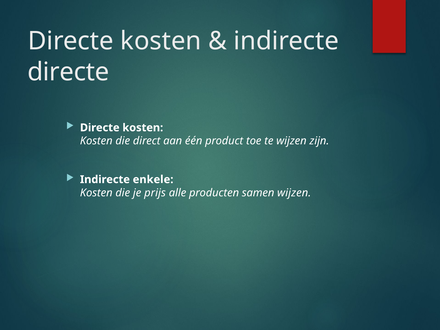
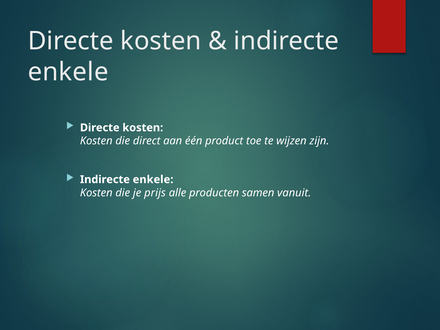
directe at (68, 72): directe -> enkele
samen wijzen: wijzen -> vanuit
